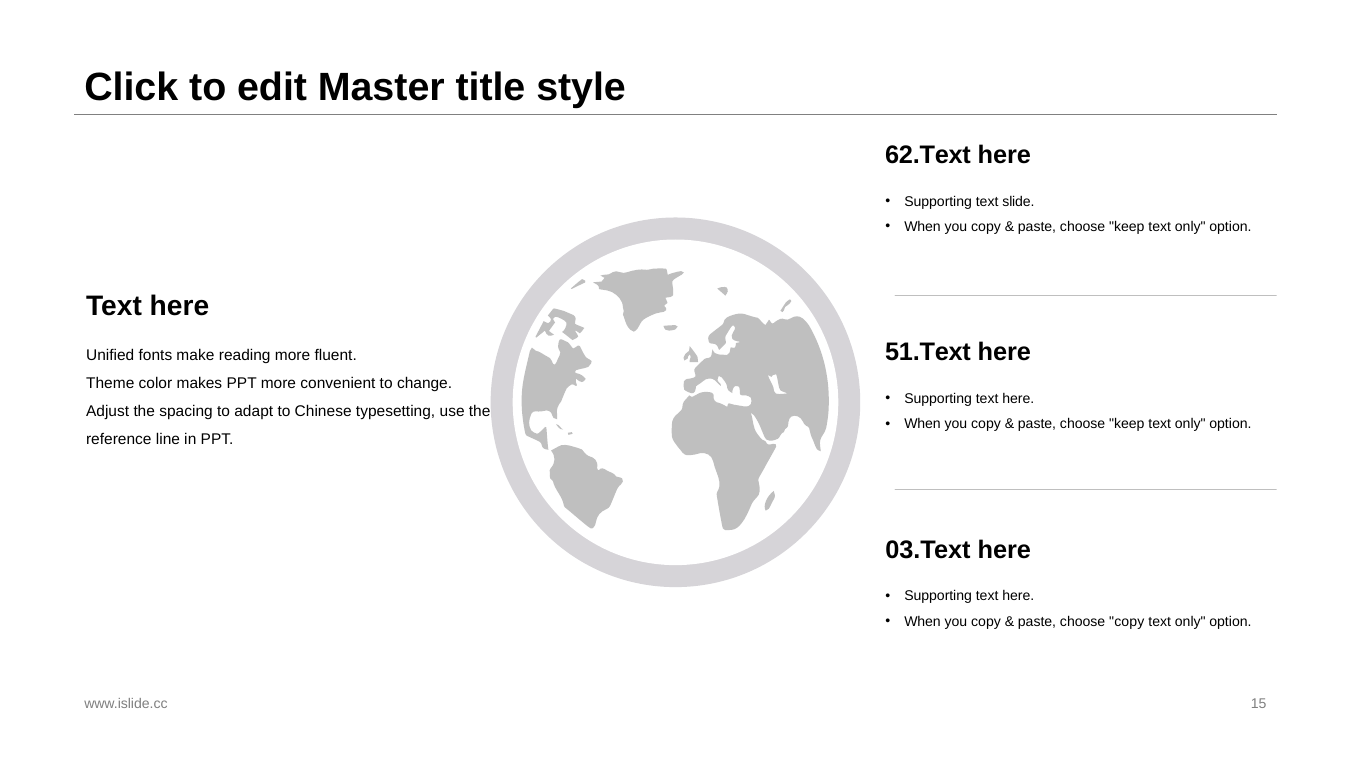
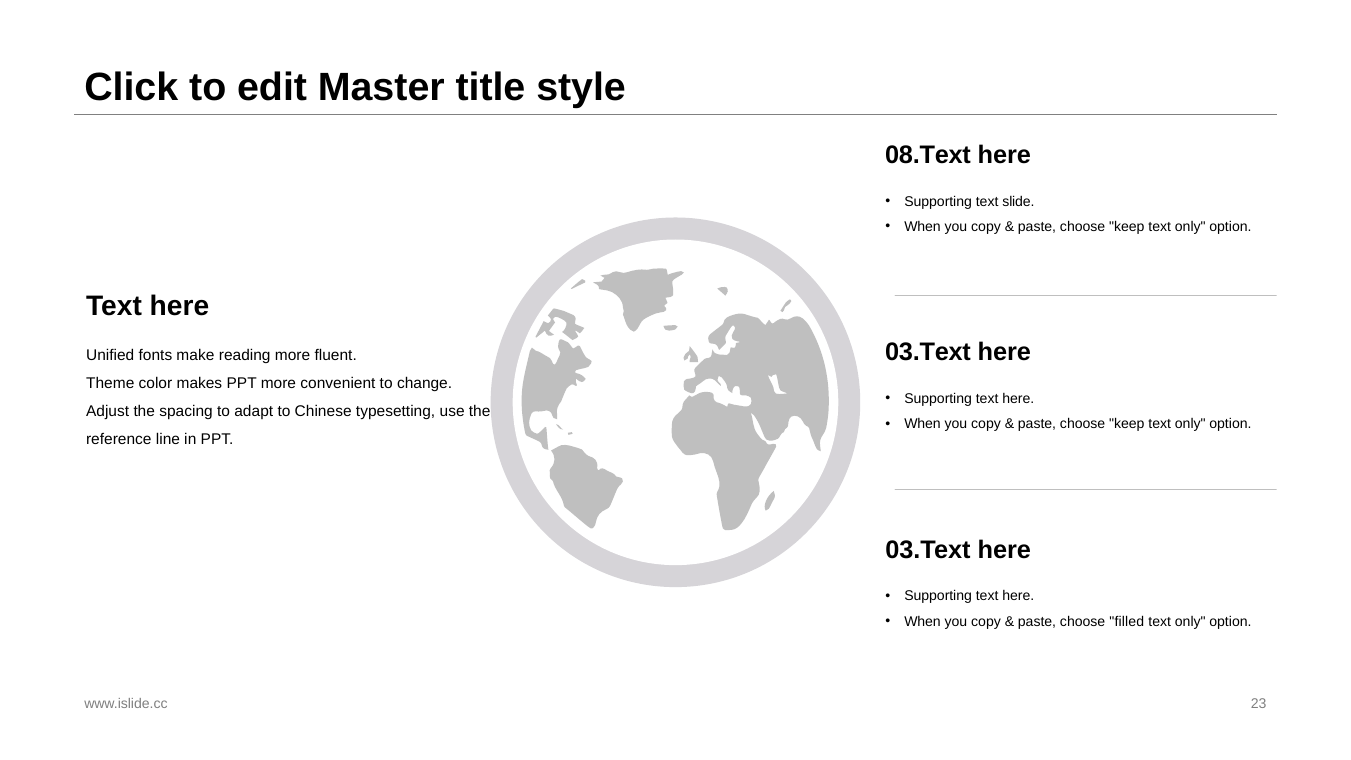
62.Text: 62.Text -> 08.Text
51.Text at (928, 353): 51.Text -> 03.Text
choose copy: copy -> filled
15: 15 -> 23
